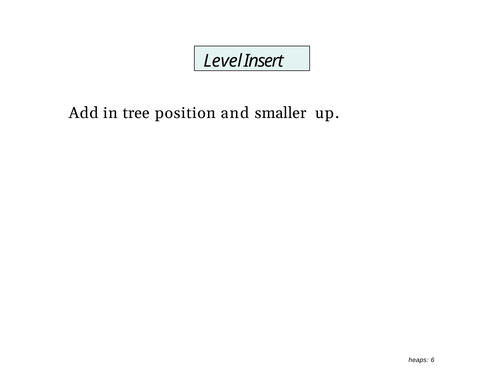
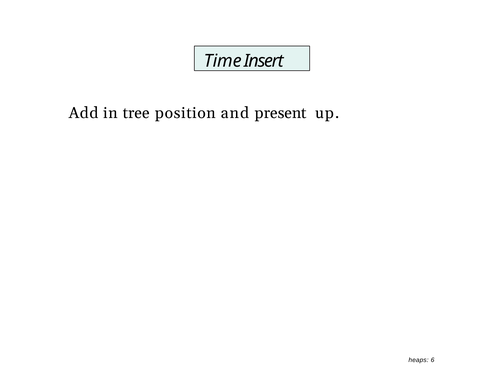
Level: Level -> Time
smaller: smaller -> present
